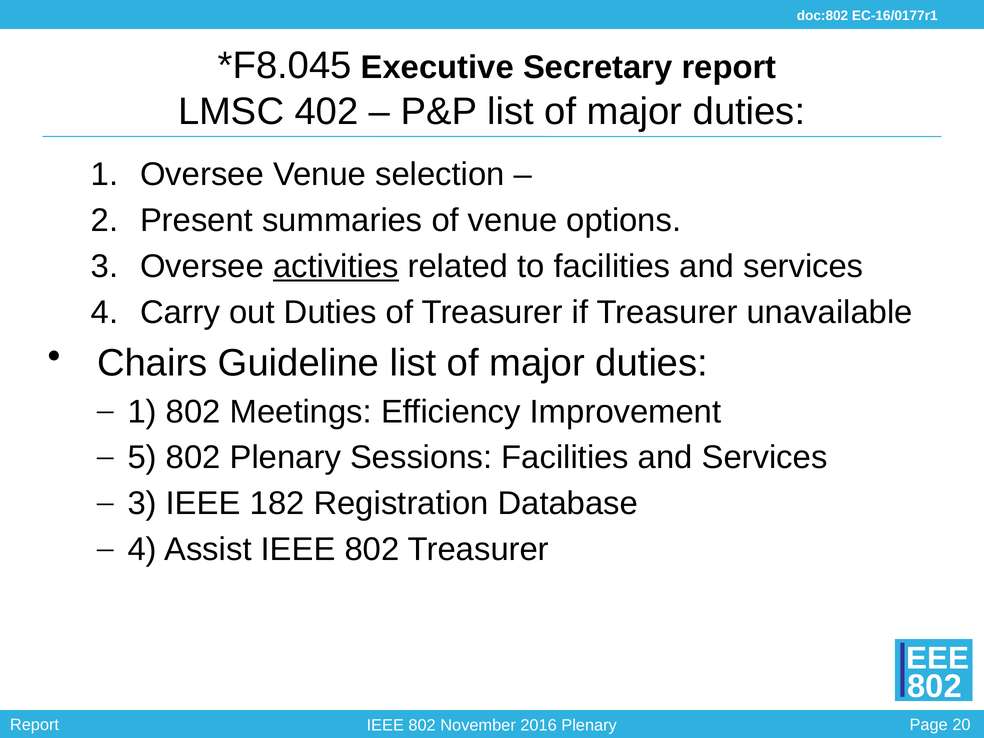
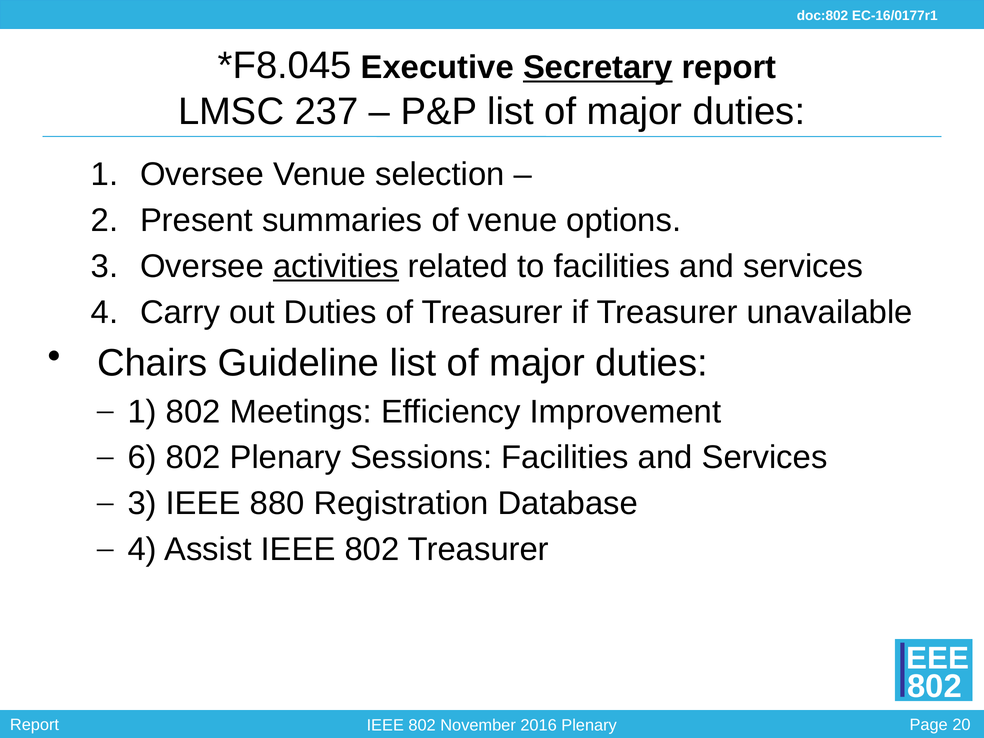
Secretary underline: none -> present
402: 402 -> 237
5: 5 -> 6
182: 182 -> 880
